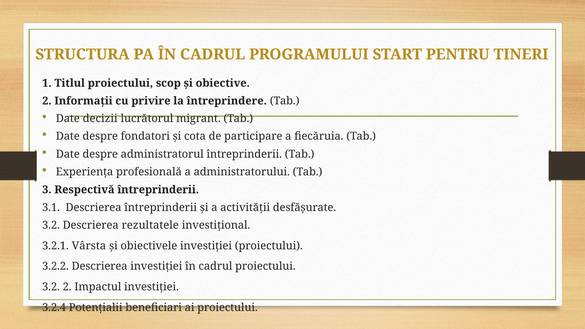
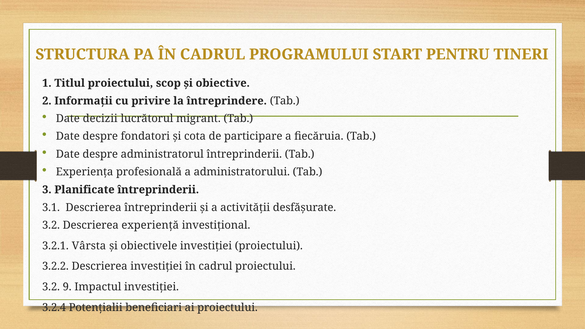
Respectivă: Respectivă -> Planificate
rezultatele: rezultatele -> experiență
3.2 2: 2 -> 9
